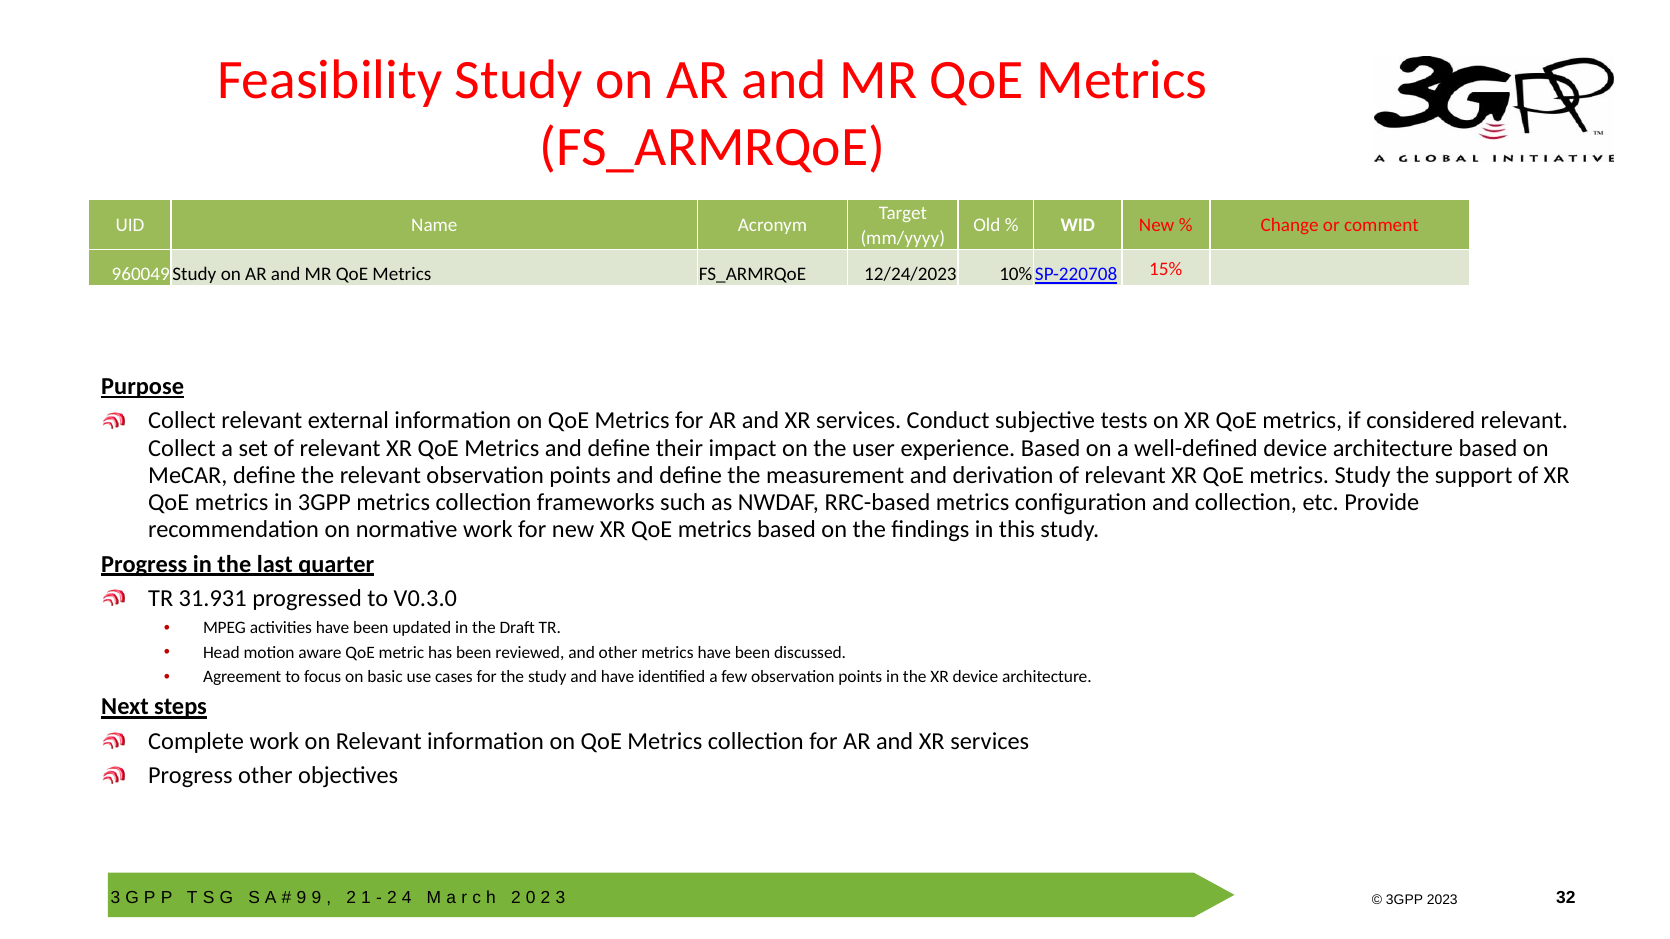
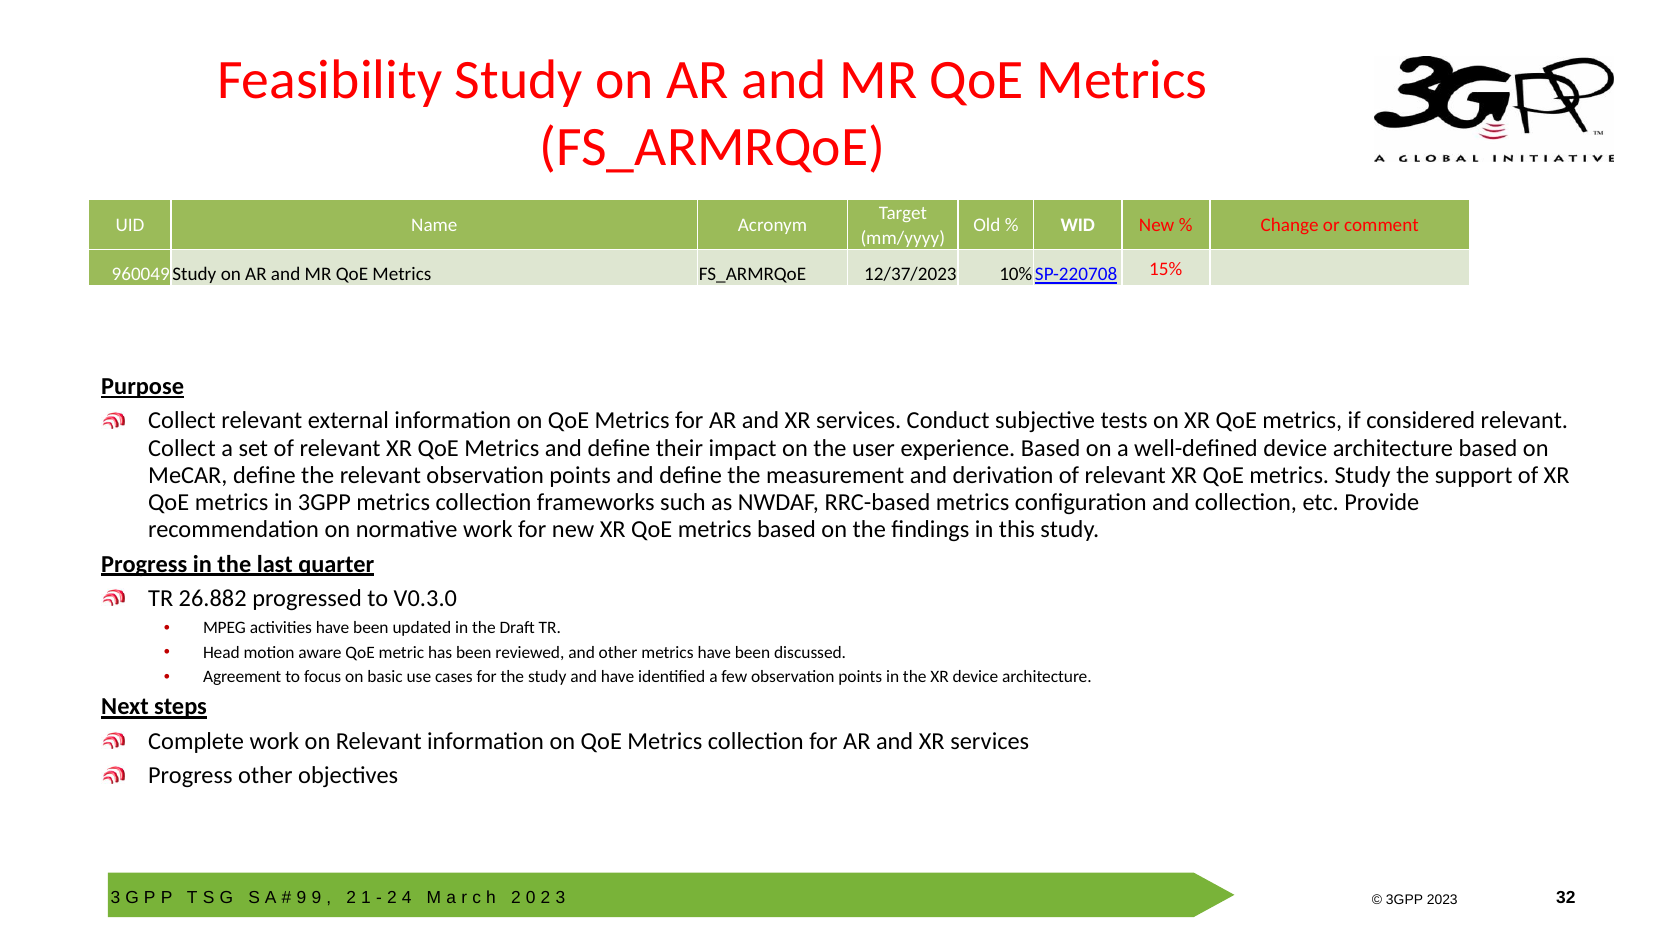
12/24/2023: 12/24/2023 -> 12/37/2023
31.931: 31.931 -> 26.882
